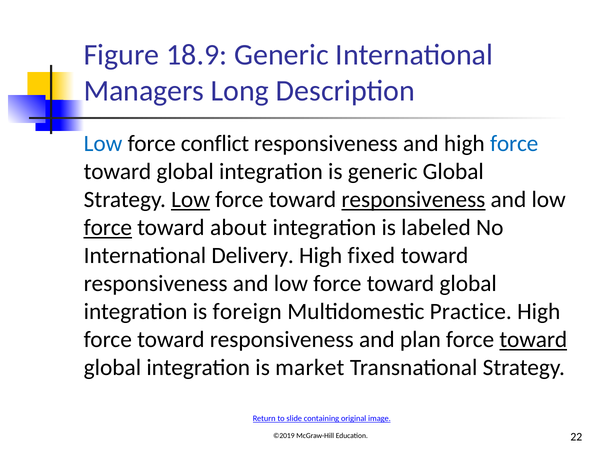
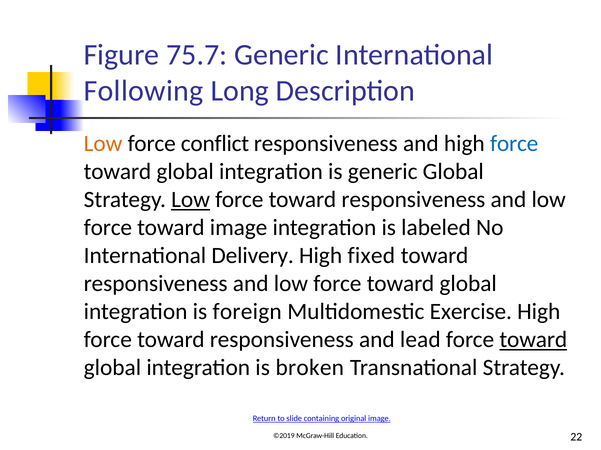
18.9: 18.9 -> 75.7
Managers: Managers -> Following
Low at (103, 144) colour: blue -> orange
responsiveness at (413, 200) underline: present -> none
force at (108, 228) underline: present -> none
toward about: about -> image
Practice: Practice -> Exercise
plan: plan -> lead
market: market -> broken
